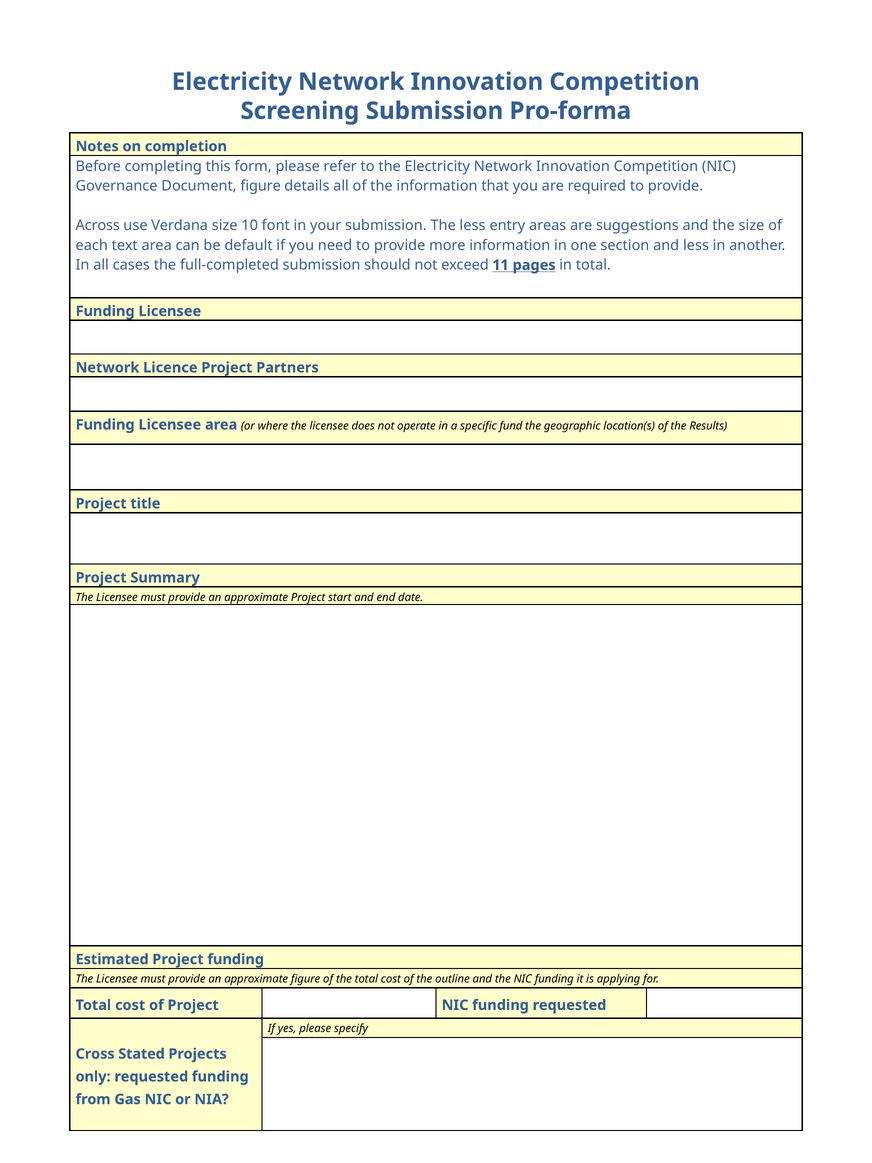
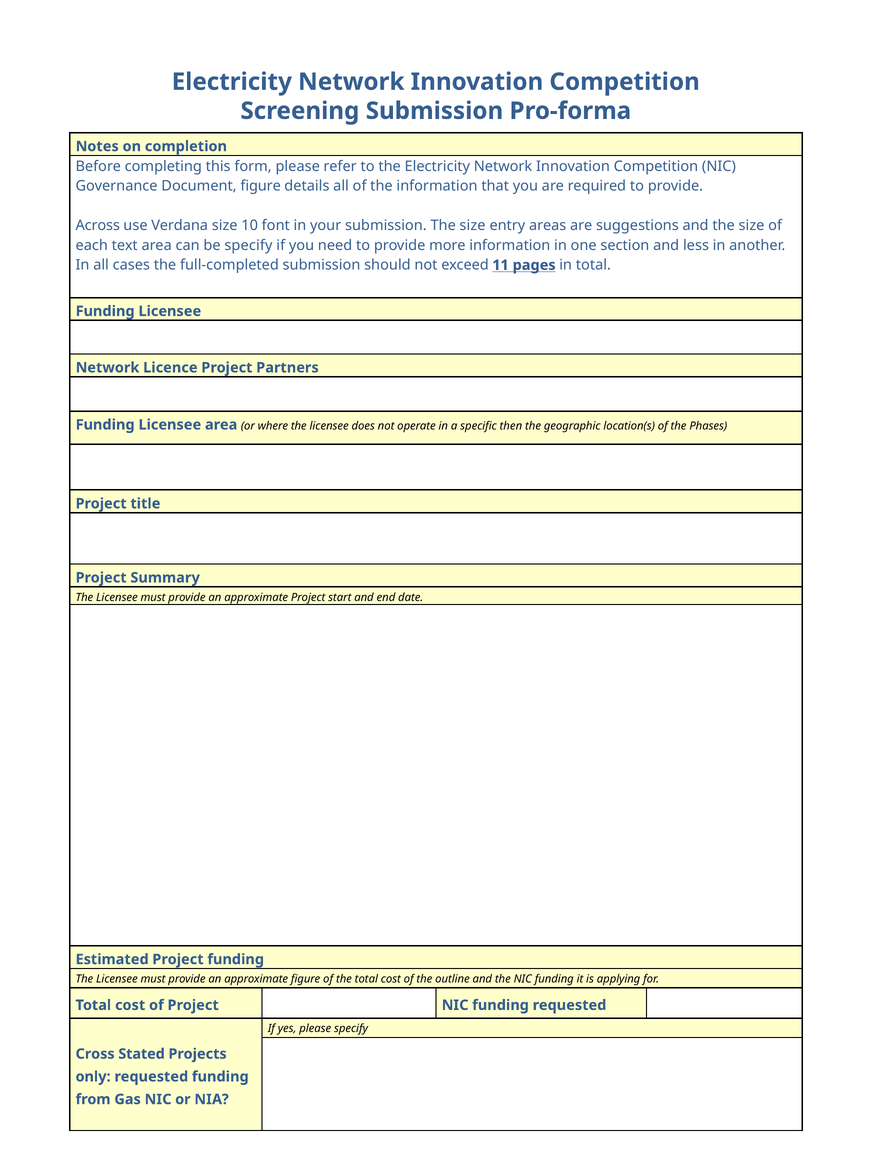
submission The less: less -> size
be default: default -> specify
fund: fund -> then
Results: Results -> Phases
